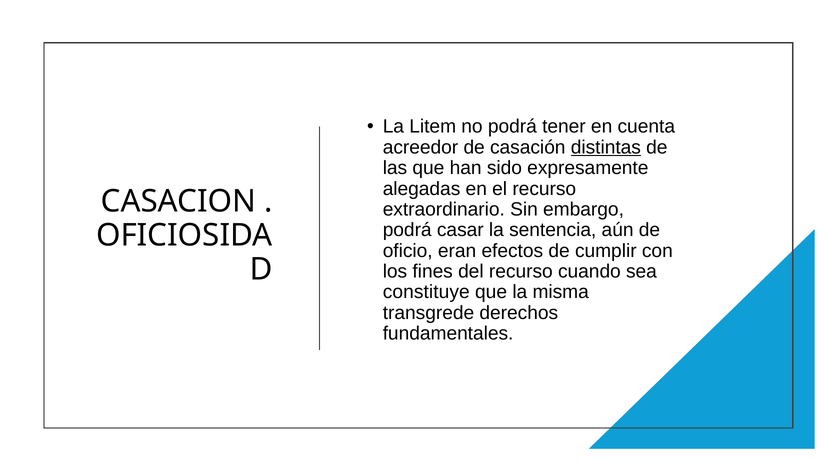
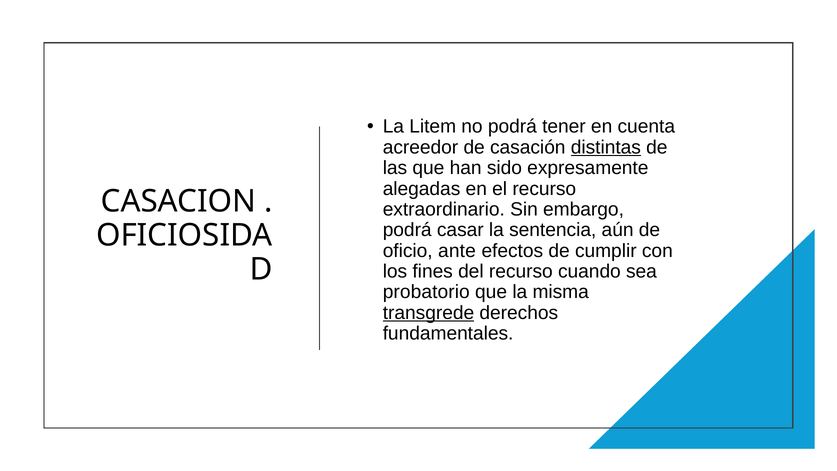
eran: eran -> ante
constituye: constituye -> probatorio
transgrede underline: none -> present
